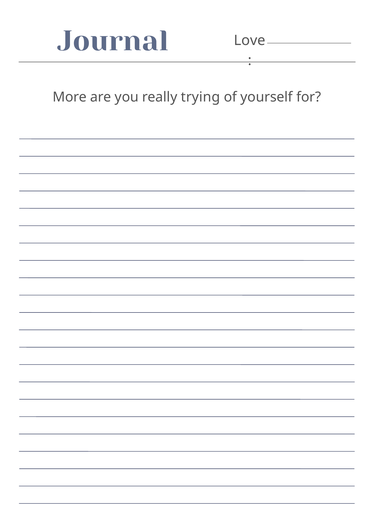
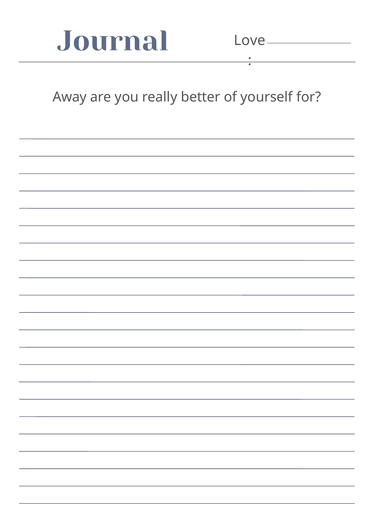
More: More -> Away
trying: trying -> better
